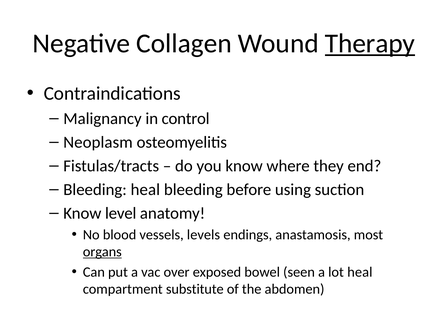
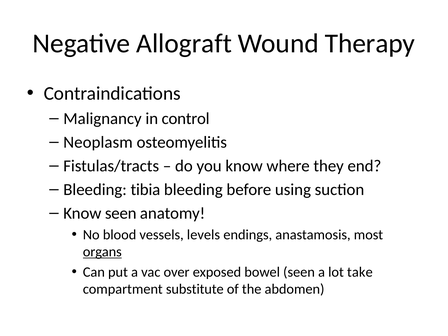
Collagen: Collagen -> Allograft
Therapy underline: present -> none
Bleeding heal: heal -> tibia
Know level: level -> seen
lot heal: heal -> take
